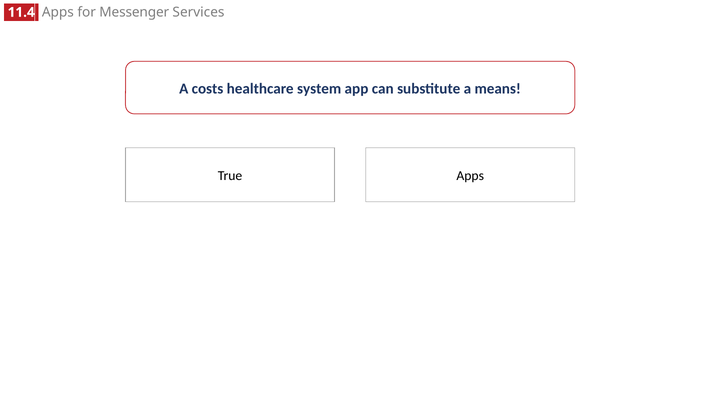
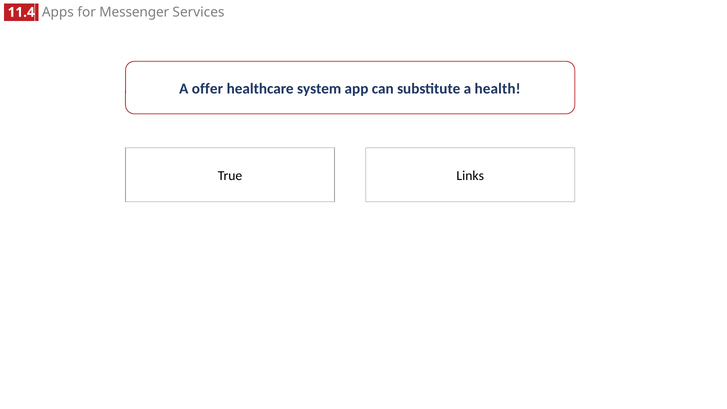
costs: costs -> offer
means: means -> health
True Apps: Apps -> Links
